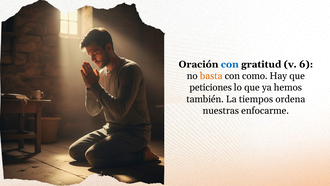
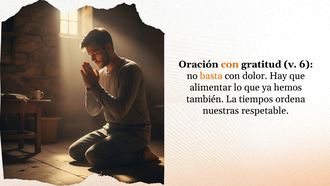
con at (230, 64) colour: blue -> orange
como: como -> dolor
peticiones: peticiones -> alimentar
enfocarme: enfocarme -> respetable
